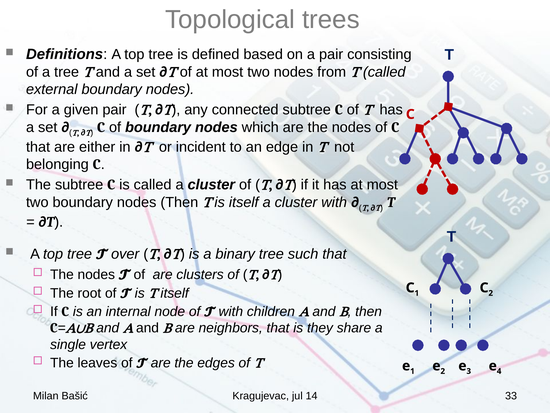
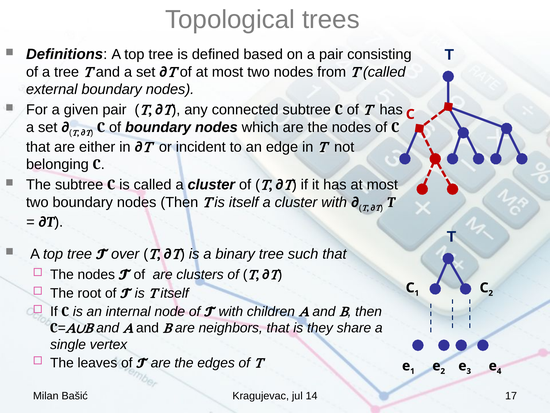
33: 33 -> 17
